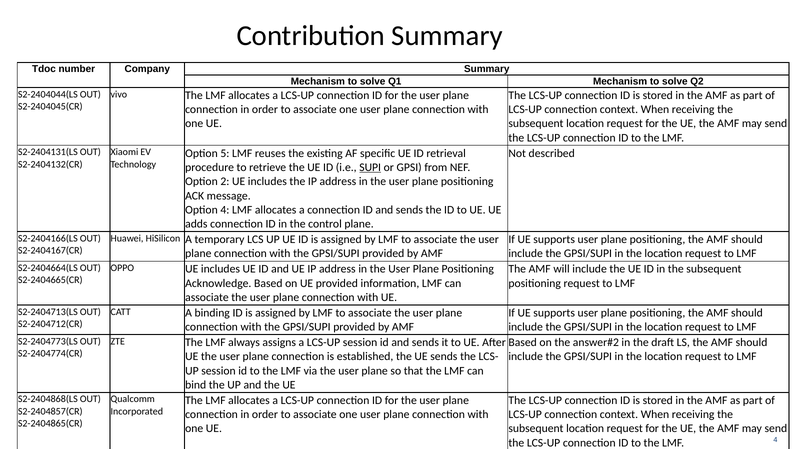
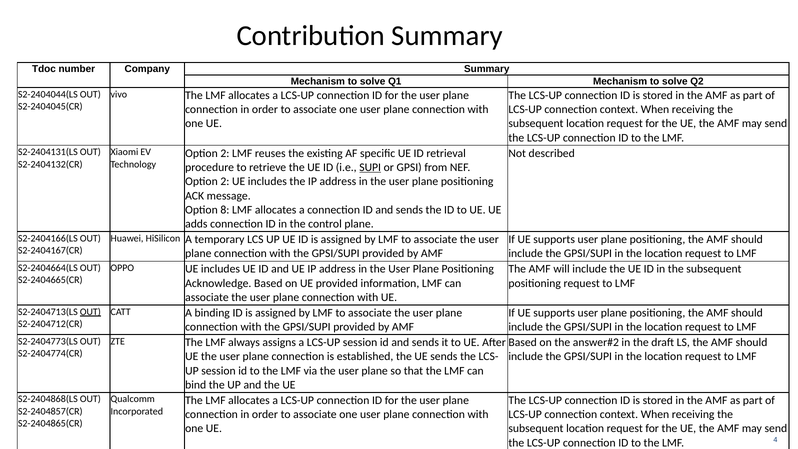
5 at (225, 153): 5 -> 2
Option 4: 4 -> 8
OUT at (90, 312) underline: none -> present
